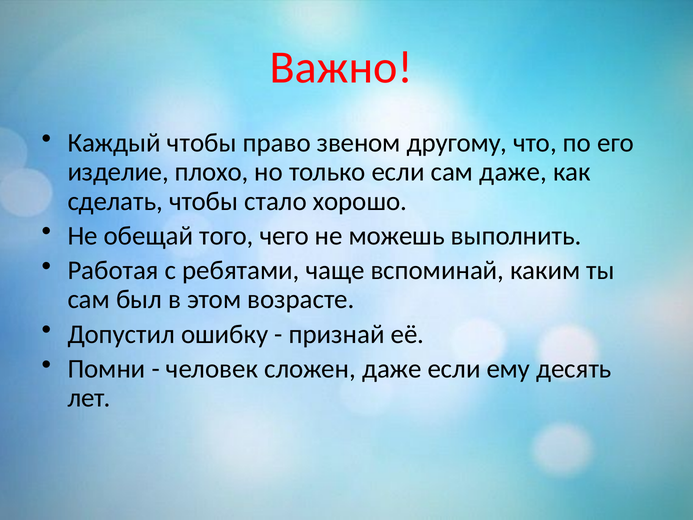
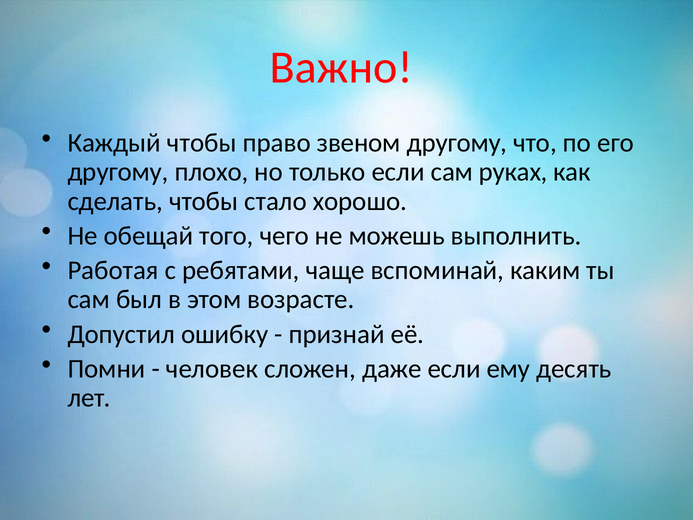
изделие at (118, 172): изделие -> другому
сам даже: даже -> руках
